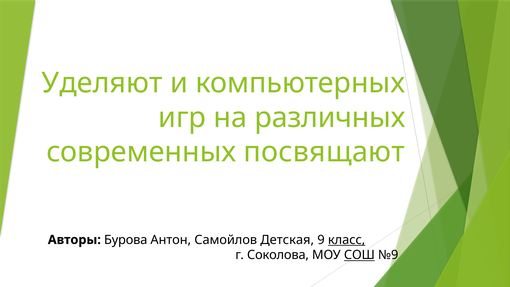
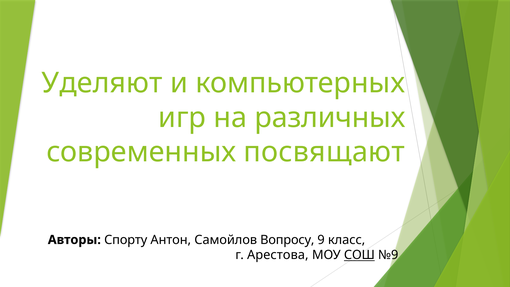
Бурова: Бурова -> Спорту
Детская: Детская -> Вопросу
класс underline: present -> none
Соколова: Соколова -> Арестова
